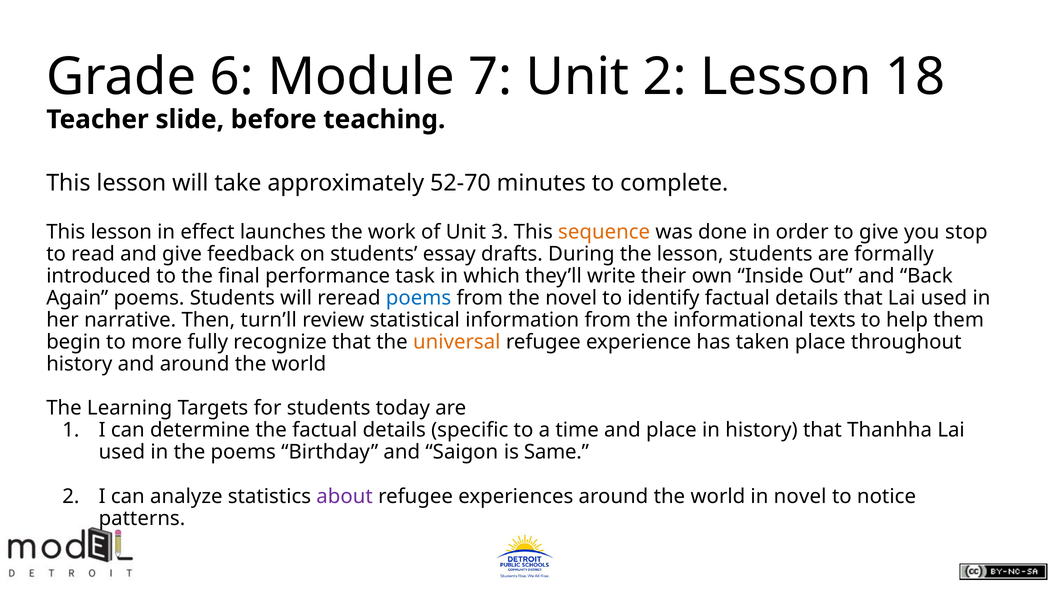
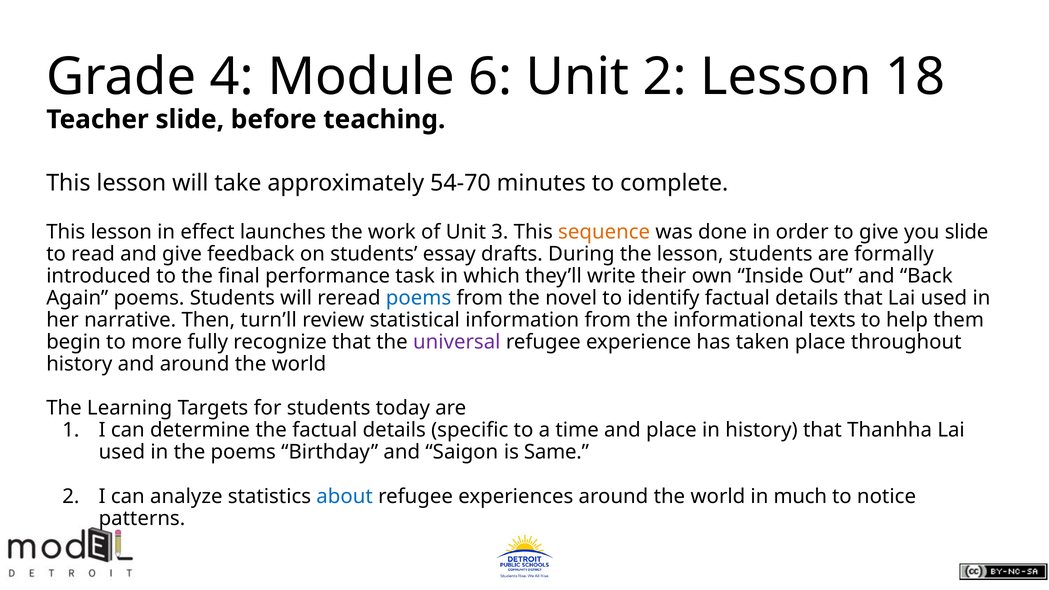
6: 6 -> 4
7: 7 -> 6
52-70: 52-70 -> 54-70
you stop: stop -> slide
universal colour: orange -> purple
about colour: purple -> blue
in novel: novel -> much
